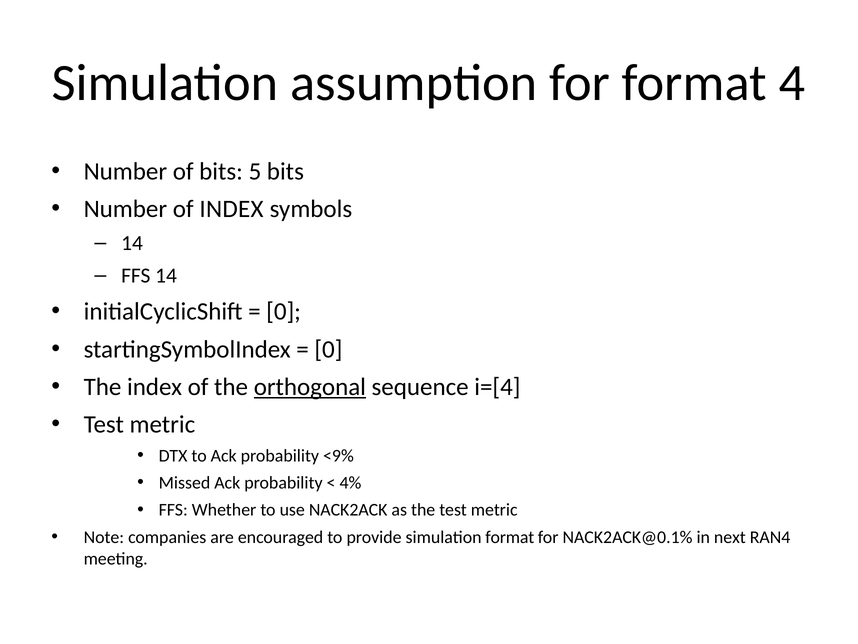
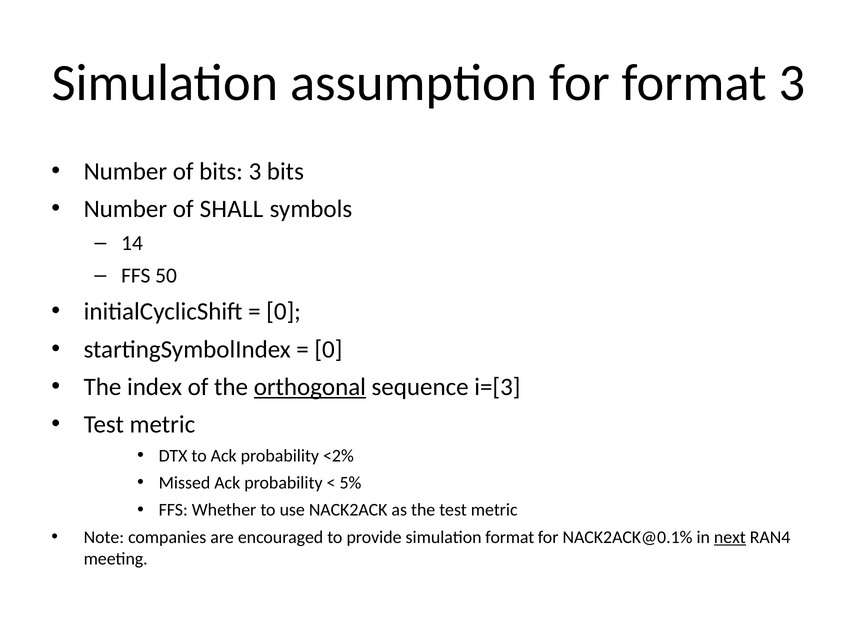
format 4: 4 -> 3
bits 5: 5 -> 3
of INDEX: INDEX -> SHALL
FFS 14: 14 -> 50
i=[4: i=[4 -> i=[3
<9%: <9% -> <2%
4%: 4% -> 5%
next underline: none -> present
